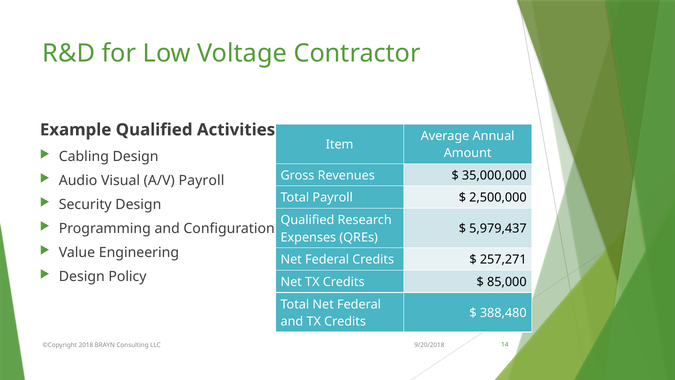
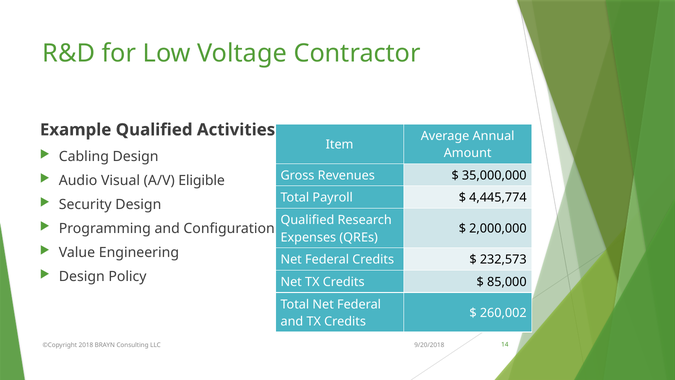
A/V Payroll: Payroll -> Eligible
2,500,000: 2,500,000 -> 4,445,774
5,979,437: 5,979,437 -> 2,000,000
257,271: 257,271 -> 232,573
388,480: 388,480 -> 260,002
